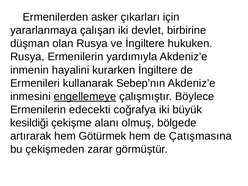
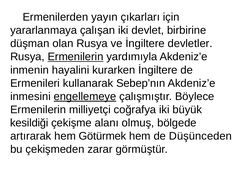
asker: asker -> yayın
hukuken: hukuken -> devletler
Ermenilerin at (75, 57) underline: none -> present
edecekti: edecekti -> milliyetçi
Çatışmasına: Çatışmasına -> Düşünceden
